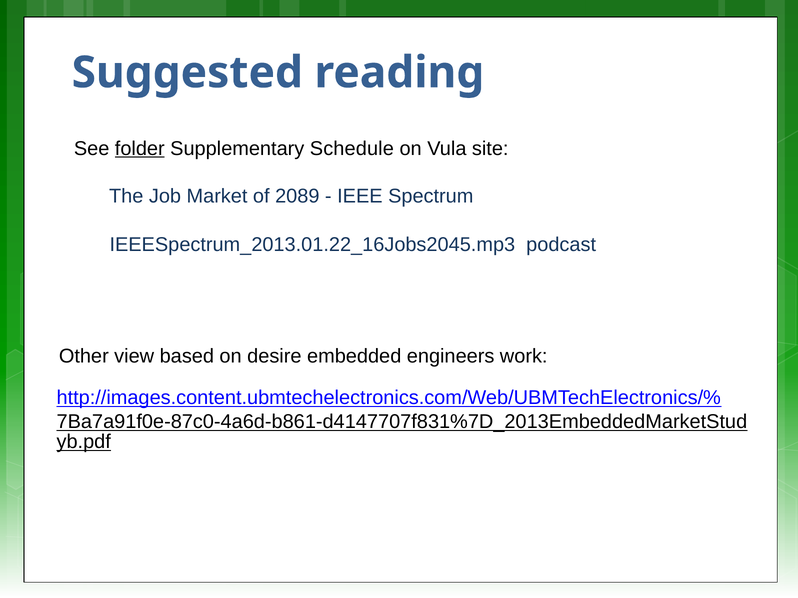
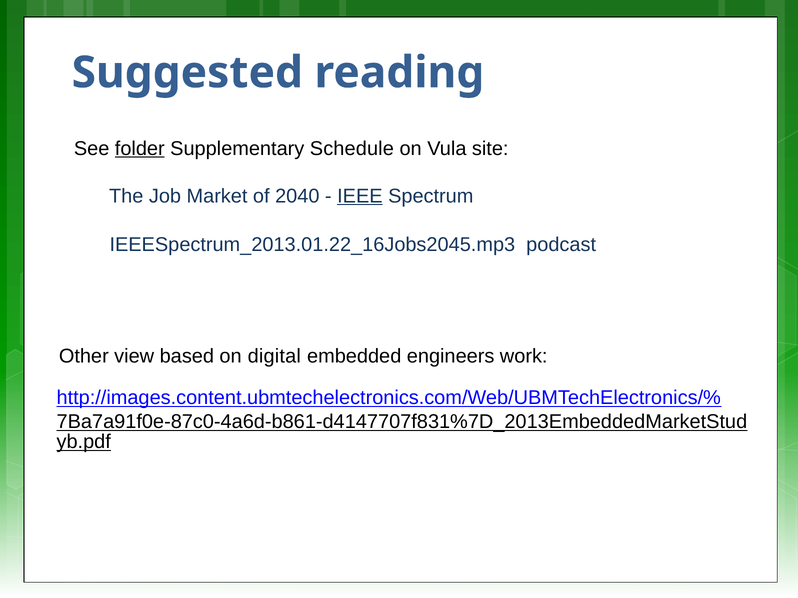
2089: 2089 -> 2040
IEEE underline: none -> present
desire: desire -> digital
